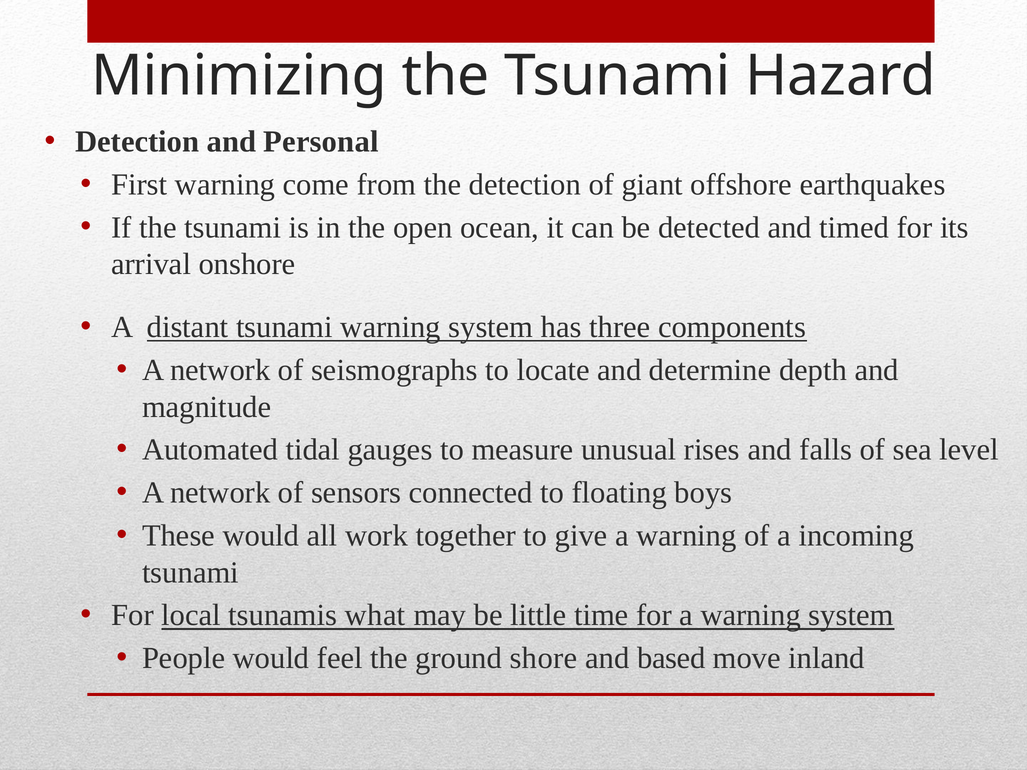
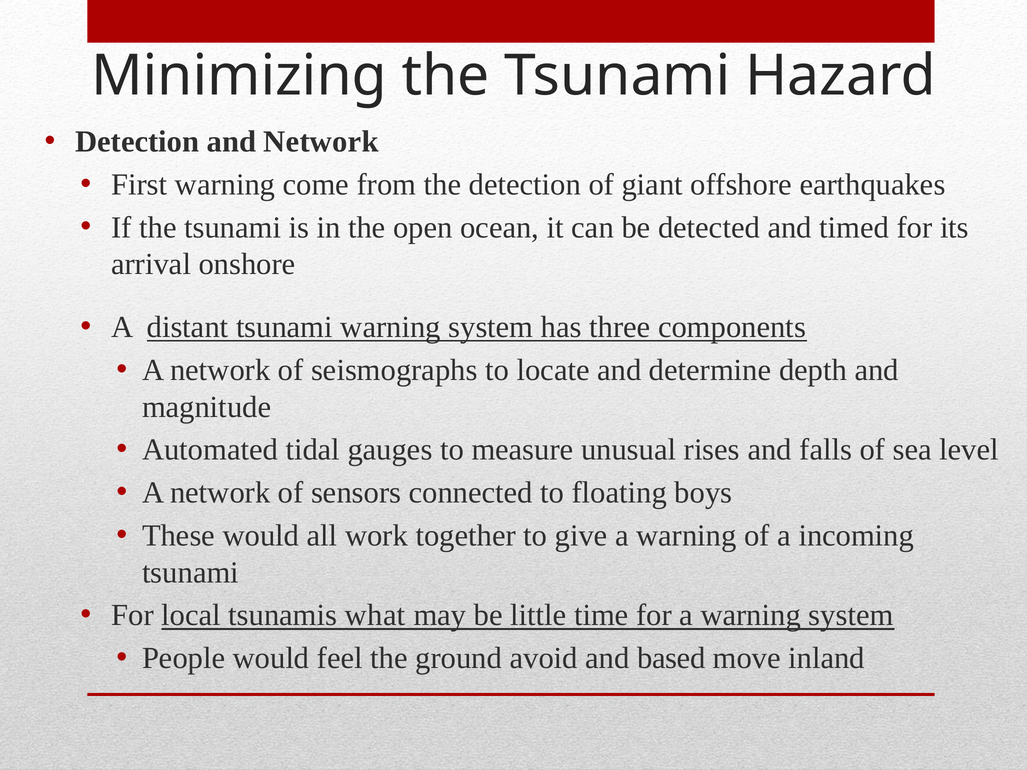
and Personal: Personal -> Network
shore: shore -> avoid
